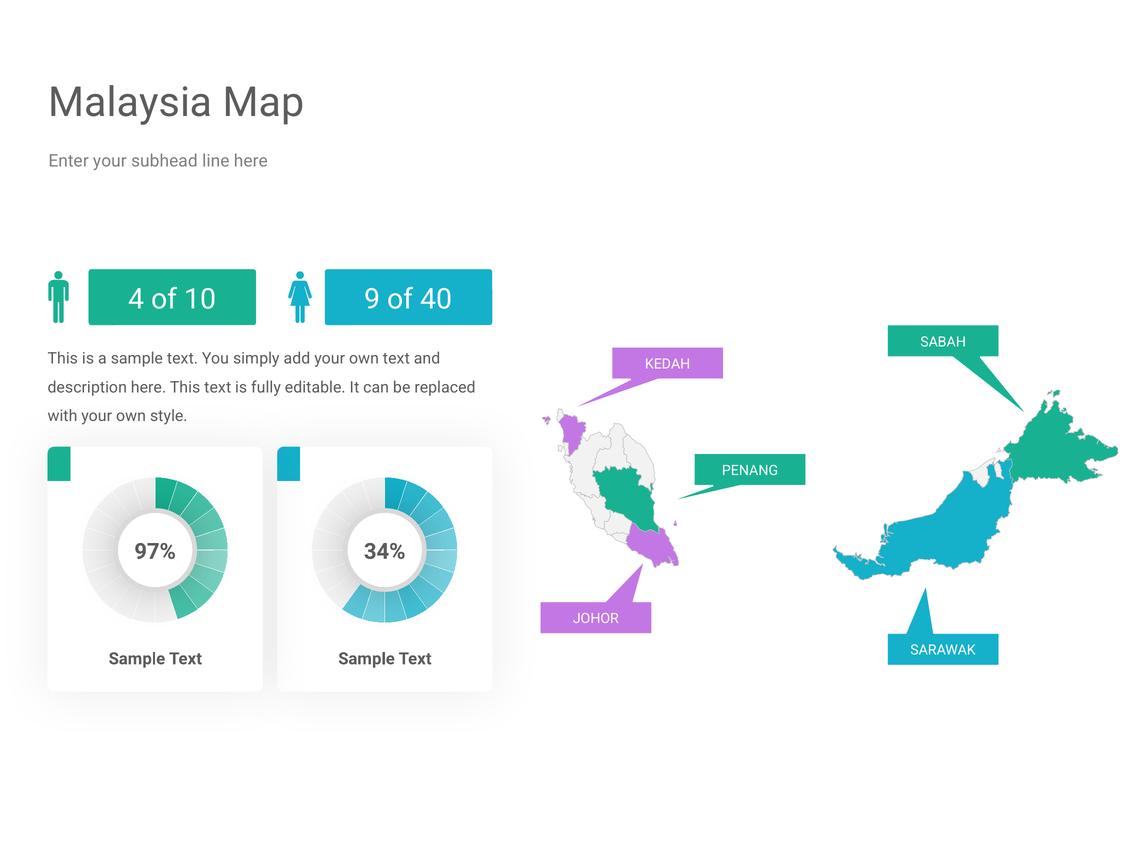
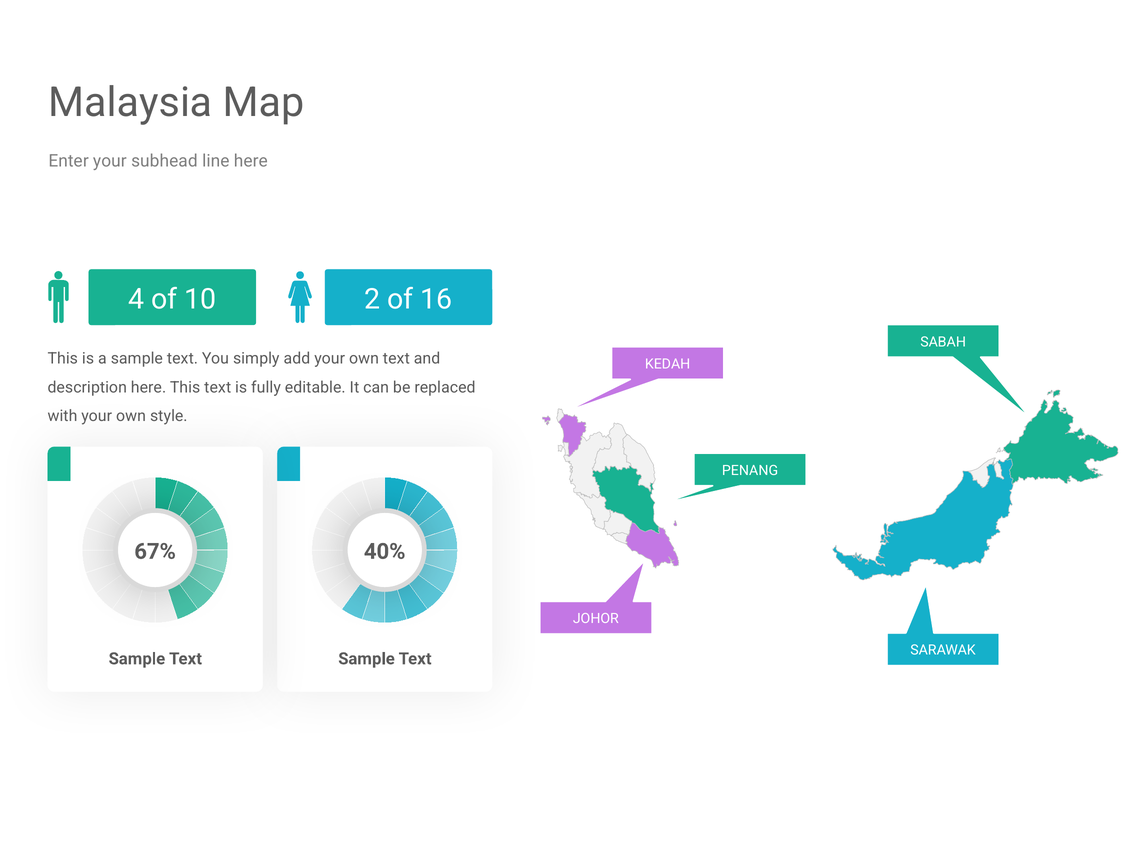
9: 9 -> 2
40: 40 -> 16
97%: 97% -> 67%
34%: 34% -> 40%
